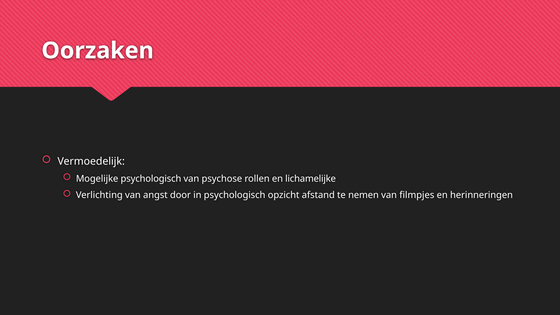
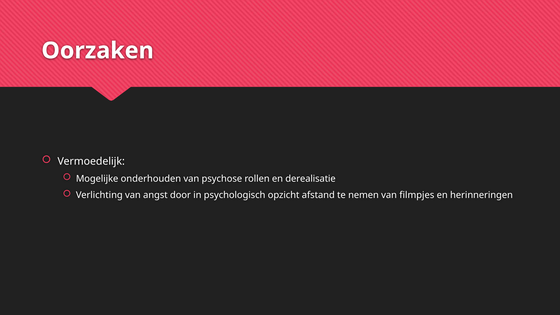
Mogelijke psychologisch: psychologisch -> onderhouden
lichamelijke: lichamelijke -> derealisatie
